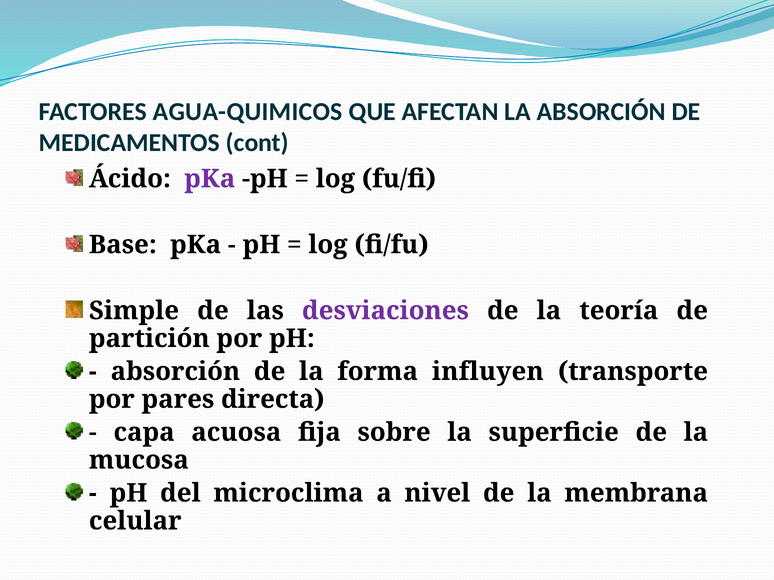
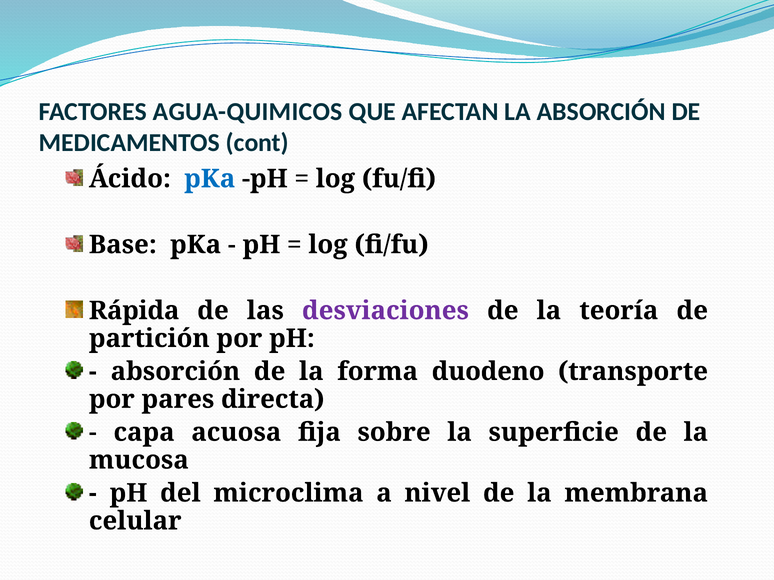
pKa at (210, 179) colour: purple -> blue
Simple: Simple -> Rápida
influyen: influyen -> duodeno
